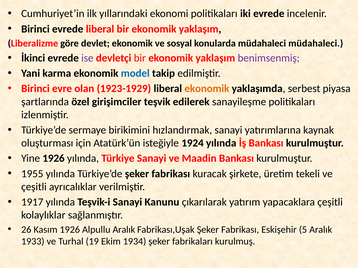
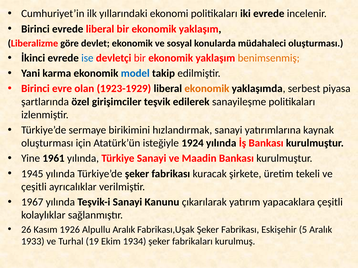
müdahaleci müdahaleci: müdahaleci -> oluşturması
ise colour: purple -> blue
benimsenmiş colour: purple -> orange
Yine 1926: 1926 -> 1961
1955: 1955 -> 1945
1917: 1917 -> 1967
